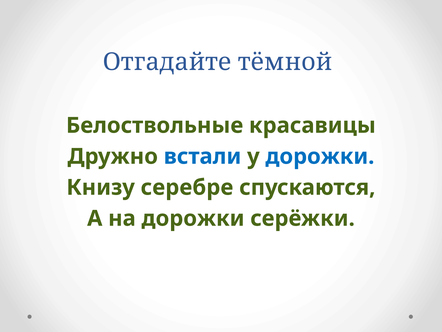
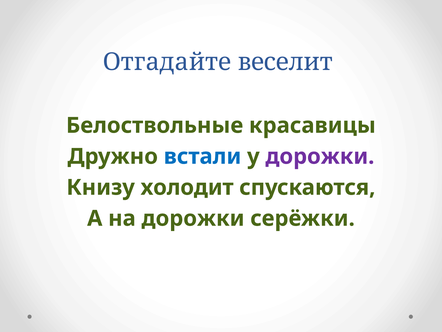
тёмной: тёмной -> веселит
дорожки at (320, 156) colour: blue -> purple
серебре: серебре -> холодит
